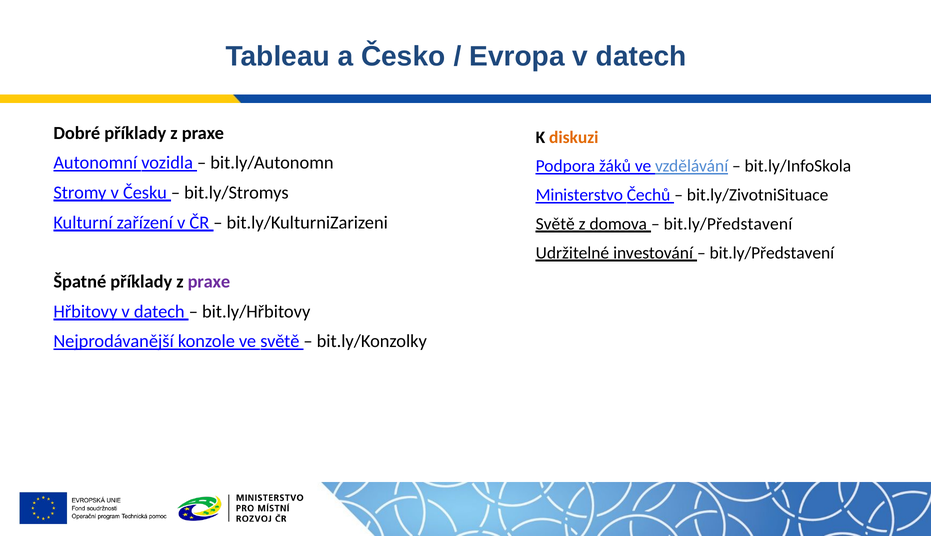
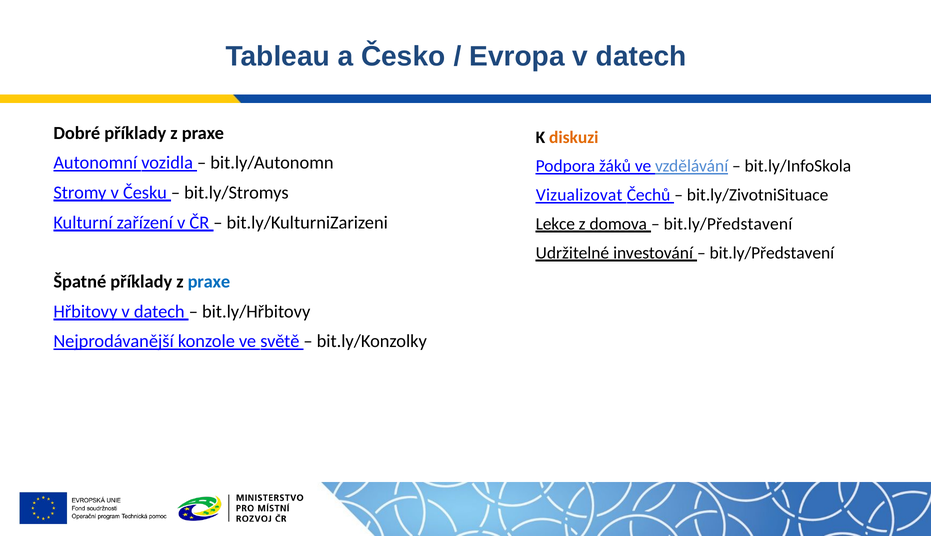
Ministerstvo: Ministerstvo -> Vizualizovat
Světě at (555, 224): Světě -> Lekce
praxe at (209, 282) colour: purple -> blue
